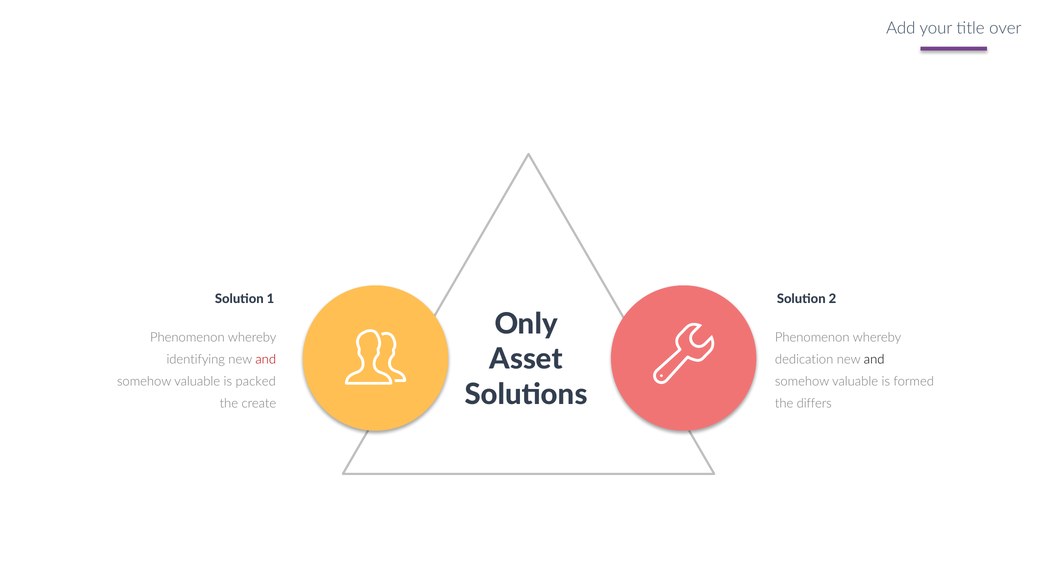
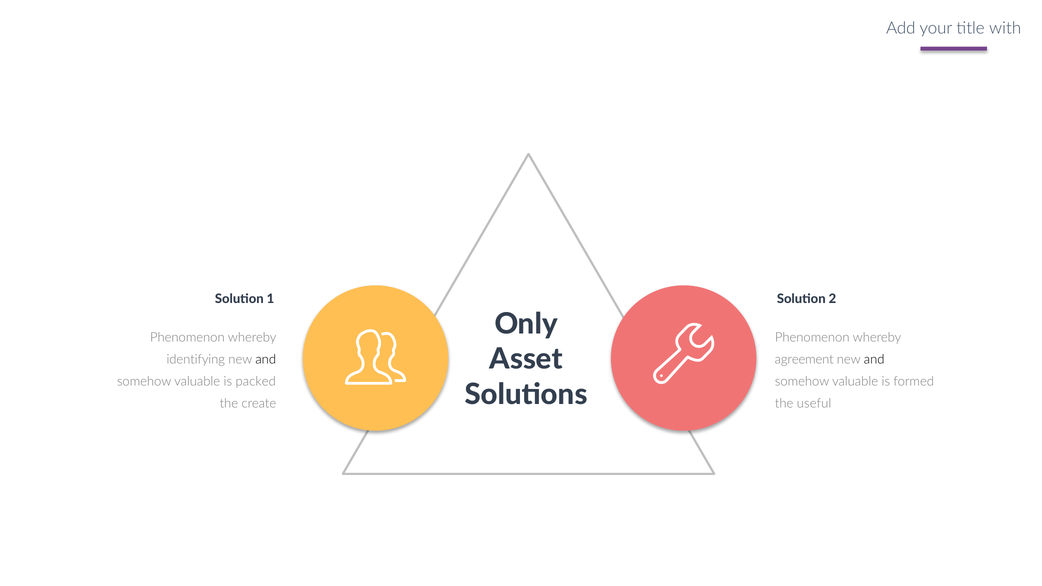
over: over -> with
and at (266, 360) colour: red -> black
dedication: dedication -> agreement
differs: differs -> useful
